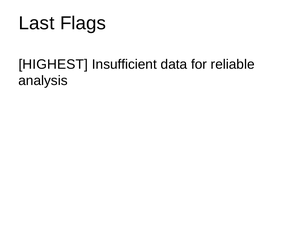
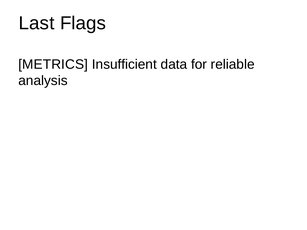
HIGHEST: HIGHEST -> METRICS
